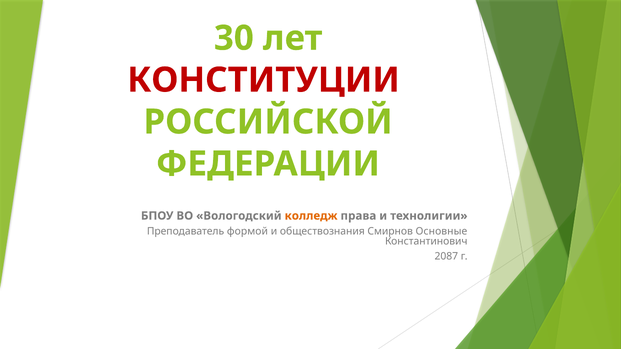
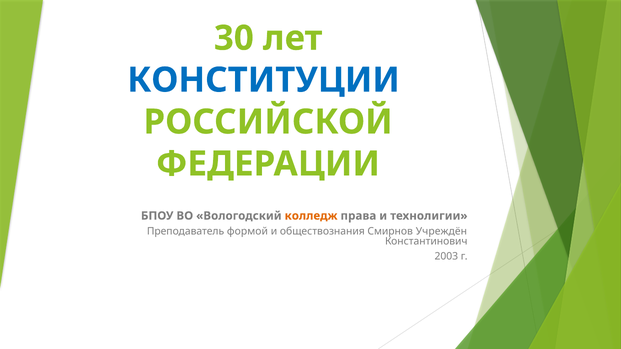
КОНСТИТУЦИИ colour: red -> blue
Основные: Основные -> Учреждён
2087: 2087 -> 2003
